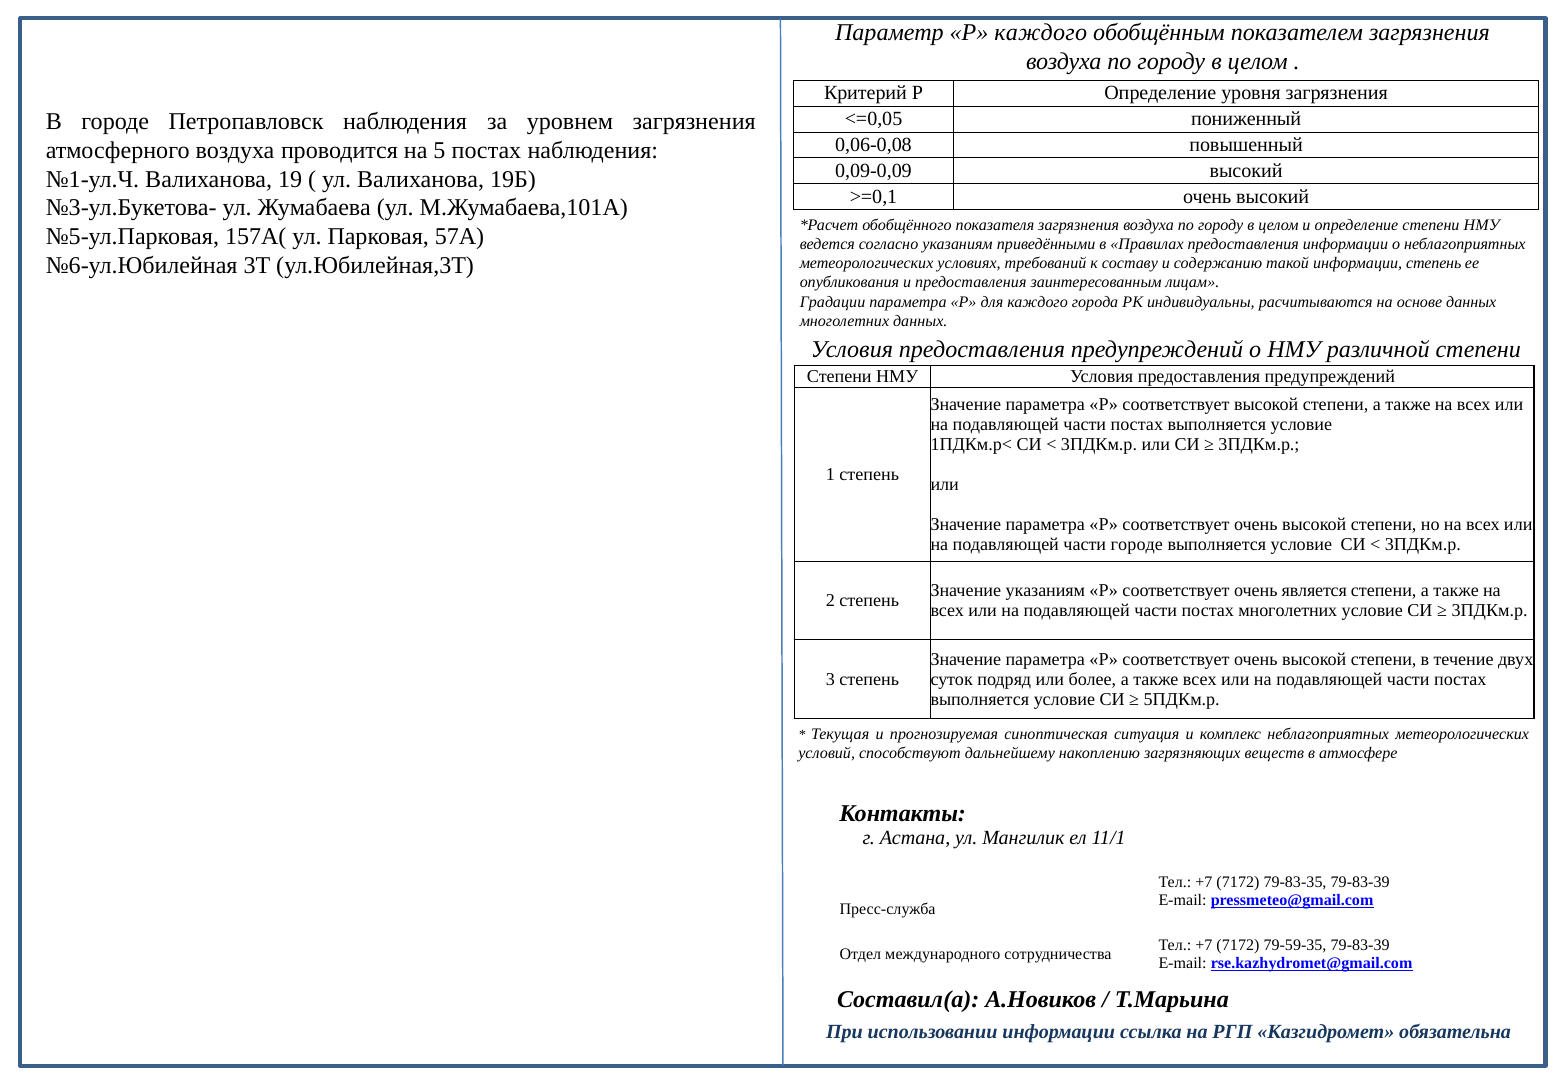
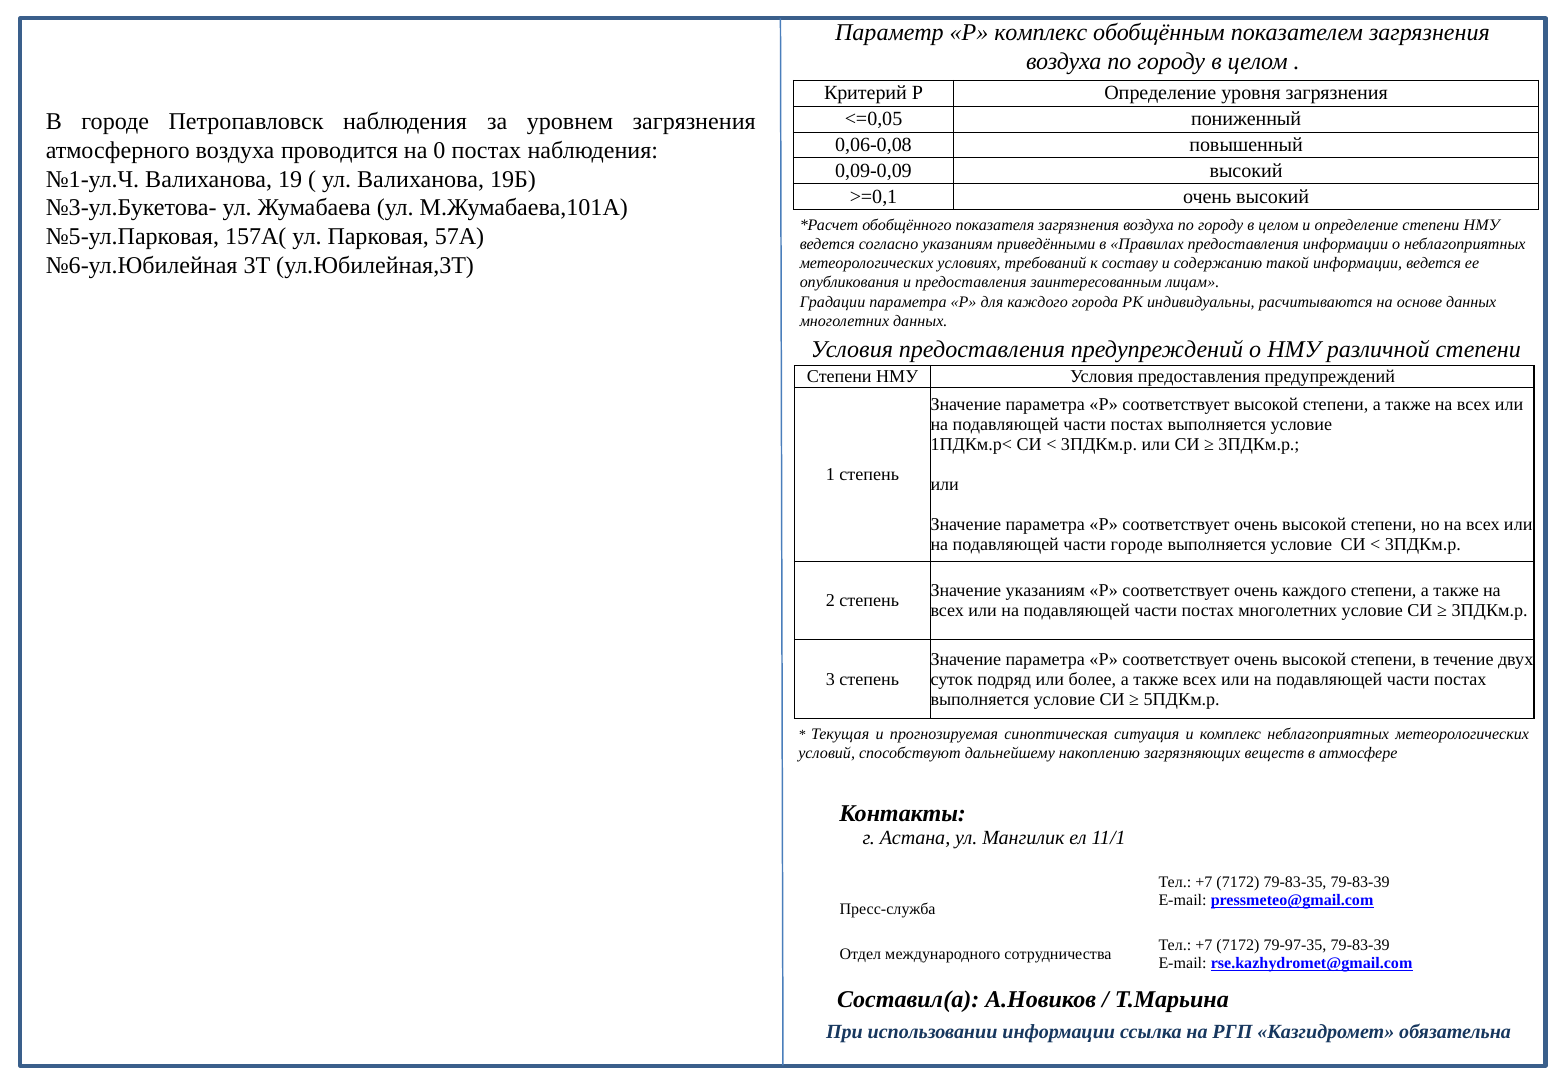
Р каждого: каждого -> комплекс
5: 5 -> 0
информации степень: степень -> ведется
очень является: является -> каждого
79-59-35: 79-59-35 -> 79-97-35
